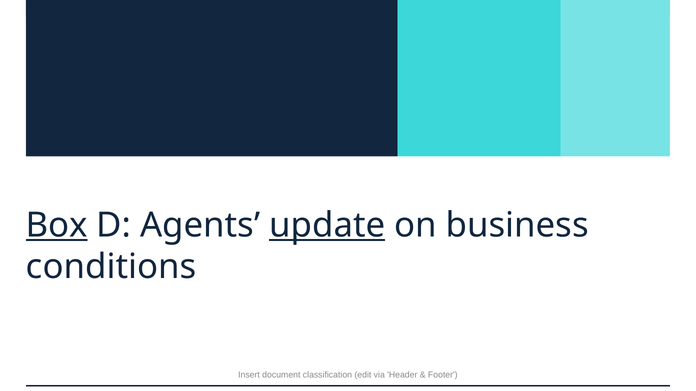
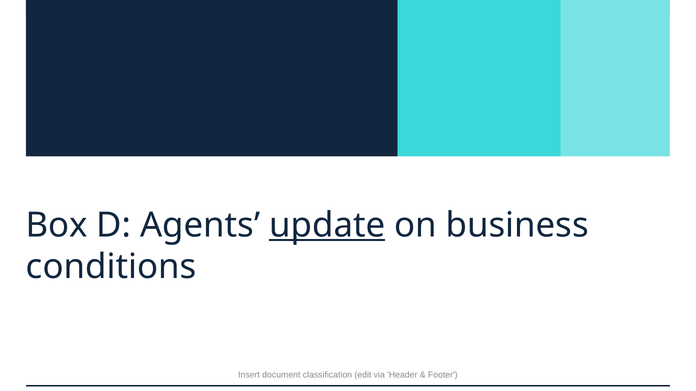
Box underline: present -> none
